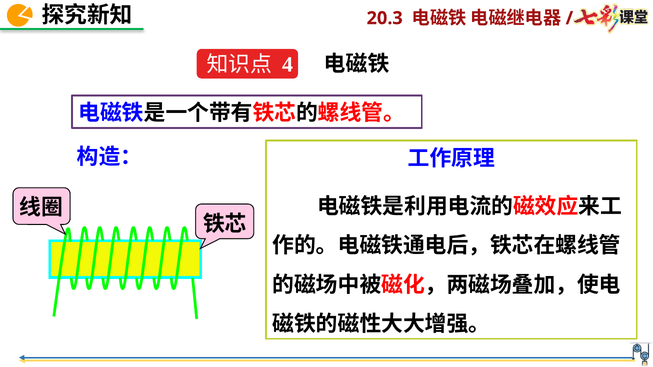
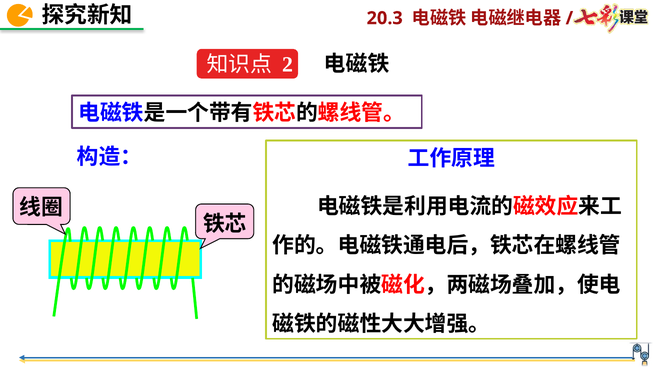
4: 4 -> 2
